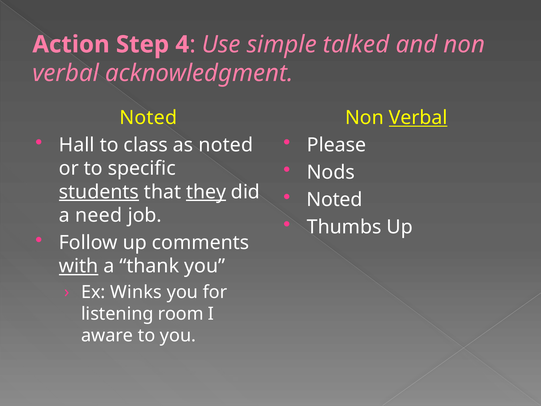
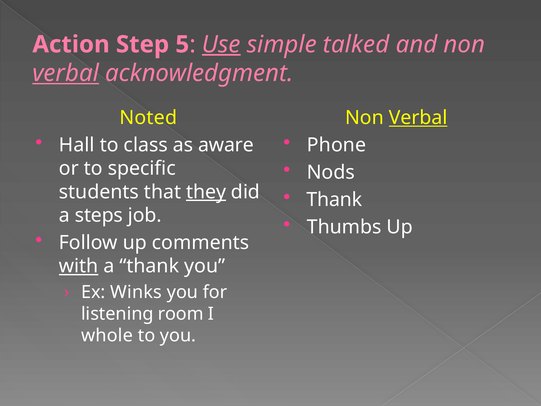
4: 4 -> 5
Use underline: none -> present
verbal at (66, 73) underline: none -> present
as noted: noted -> aware
Please: Please -> Phone
students underline: present -> none
Noted at (334, 200): Noted -> Thank
need: need -> steps
aware: aware -> whole
